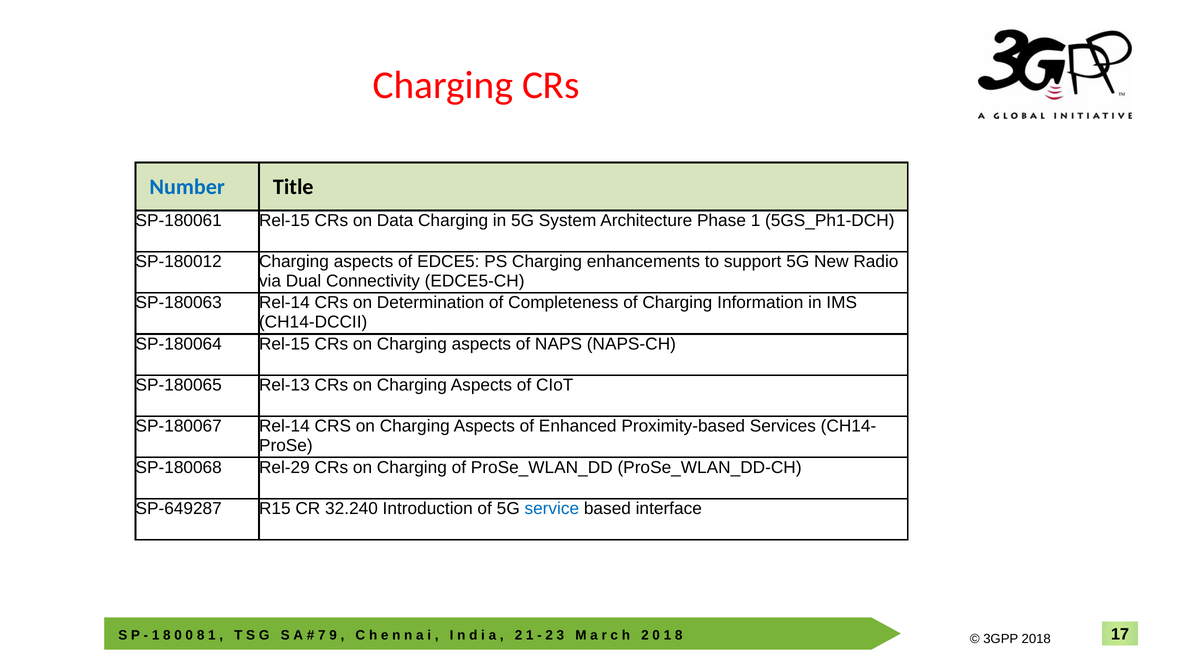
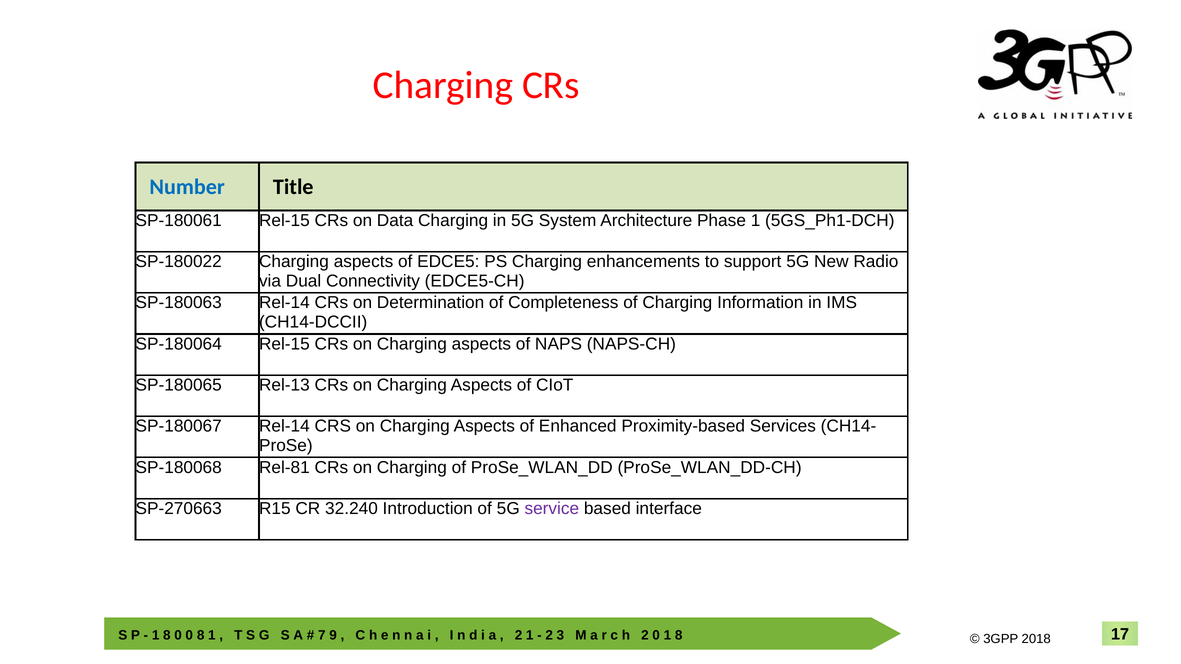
SP-180012: SP-180012 -> SP-180022
Rel-29: Rel-29 -> Rel-81
SP-649287: SP-649287 -> SP-270663
service colour: blue -> purple
